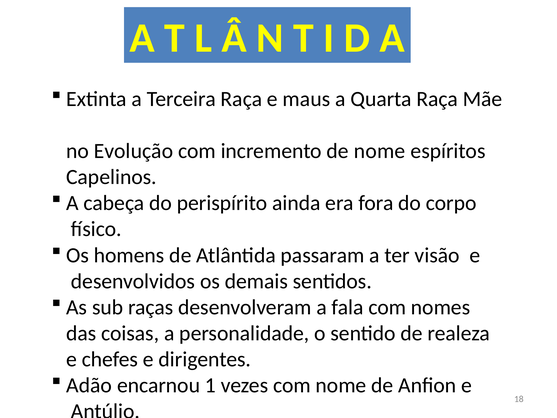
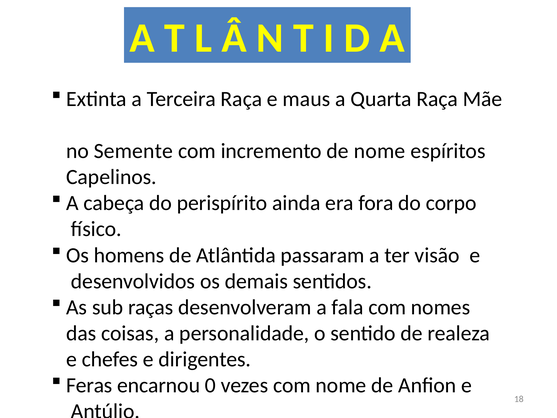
Evolução: Evolução -> Semente
Adão: Adão -> Feras
1: 1 -> 0
